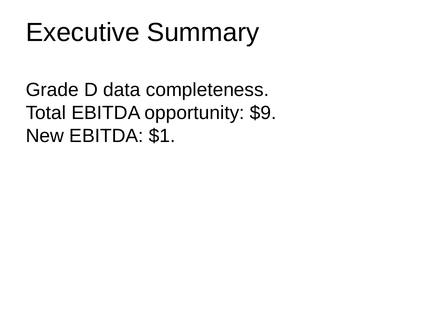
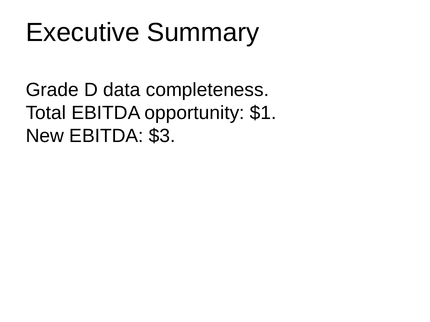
$9: $9 -> $1
$1: $1 -> $3
